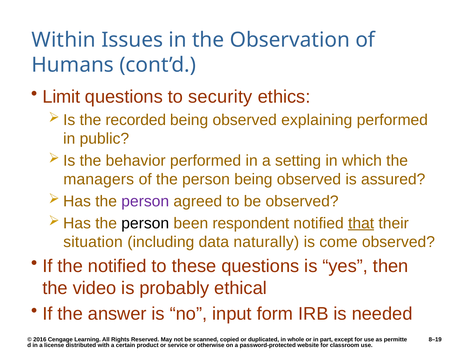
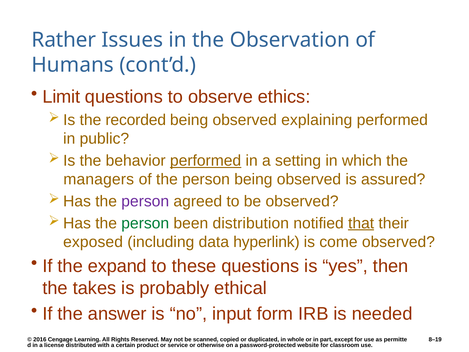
Within: Within -> Rather
security: security -> observe
performed at (206, 161) underline: none -> present
person at (145, 223) colour: black -> green
respondent: respondent -> distribution
situation: situation -> exposed
naturally: naturally -> hyperlink
the notified: notified -> expand
video: video -> takes
